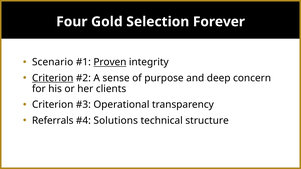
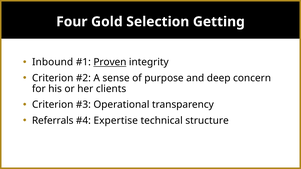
Forever: Forever -> Getting
Scenario: Scenario -> Inbound
Criterion at (53, 78) underline: present -> none
Solutions: Solutions -> Expertise
